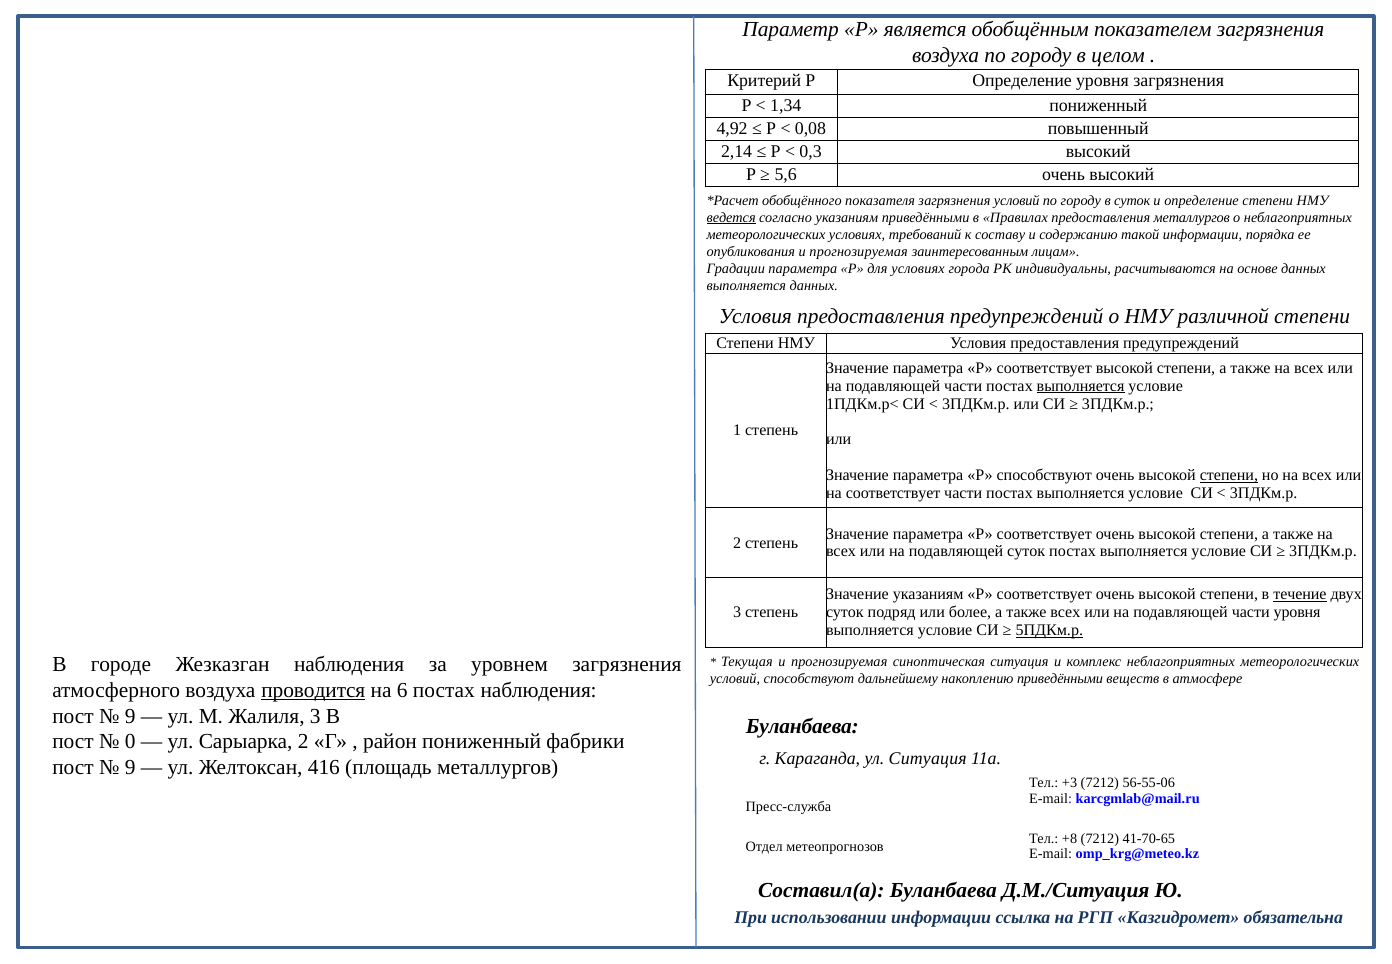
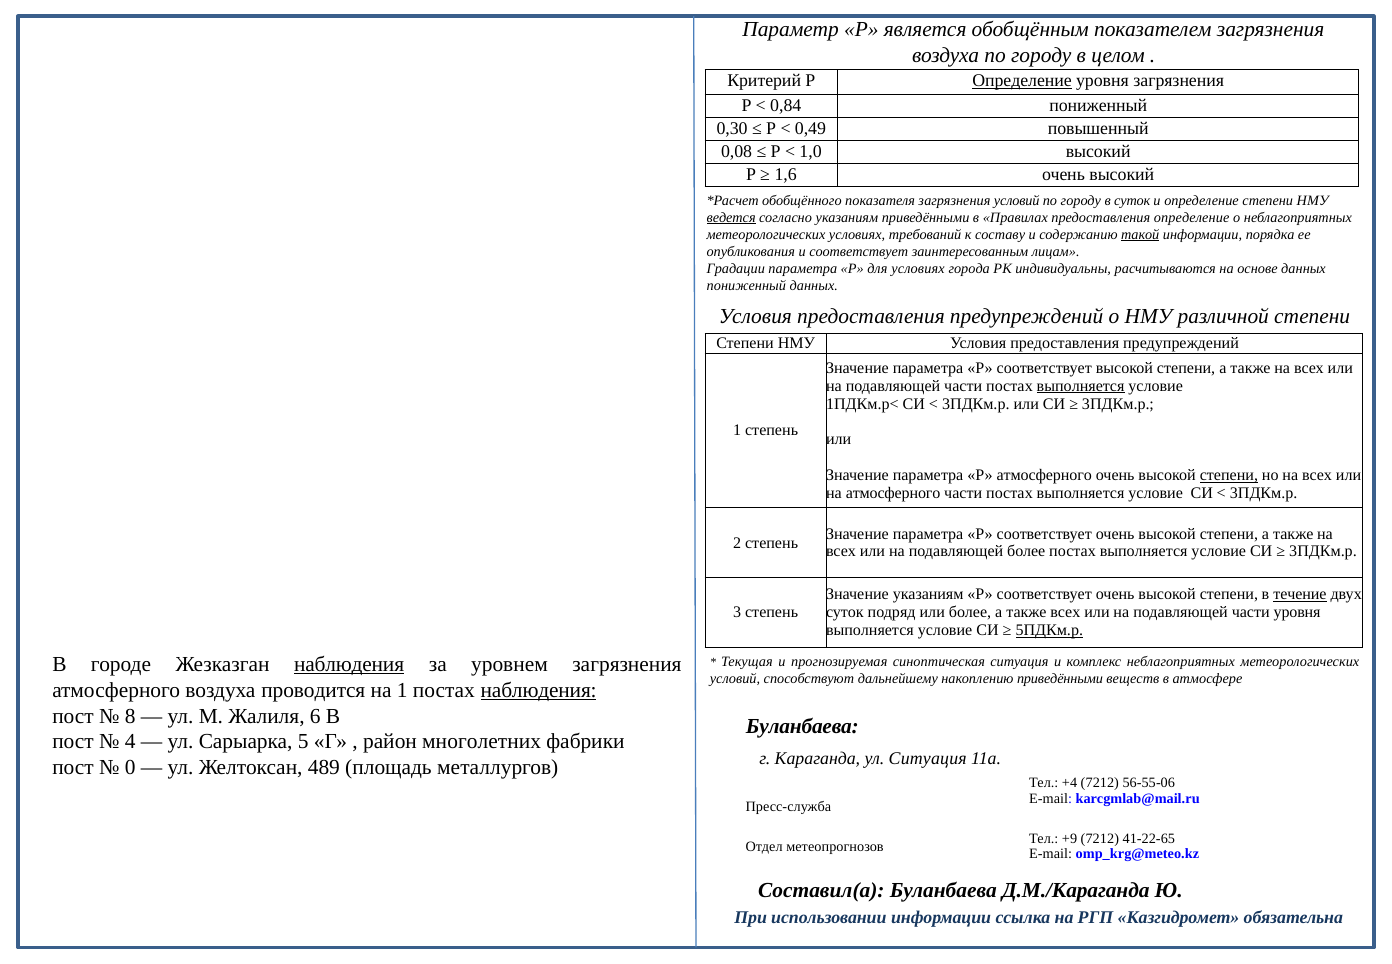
Определение at (1022, 81) underline: none -> present
1,34: 1,34 -> 0,84
4,92: 4,92 -> 0,30
0,08: 0,08 -> 0,49
2,14: 2,14 -> 0,08
0,3: 0,3 -> 1,0
5,6: 5,6 -> 1,6
предоставления металлургов: металлургов -> определение
такой underline: none -> present
опубликования и прогнозируемая: прогнозируемая -> соответствует
выполняется at (746, 286): выполняется -> пониженный
Р способствуют: способствуют -> атмосферного
на соответствует: соответствует -> атмосферного
подавляющей суток: суток -> более
наблюдения at (349, 664) underline: none -> present
проводится underline: present -> none
на 6: 6 -> 1
наблюдения at (539, 690) underline: none -> present
9 at (130, 716): 9 -> 8
Жалиля 3: 3 -> 6
0: 0 -> 4
Сарыарка 2: 2 -> 5
район пониженный: пониженный -> многолетних
9 at (130, 767): 9 -> 0
416: 416 -> 489
+3: +3 -> +4
+8: +8 -> +9
41-70-65: 41-70-65 -> 41-22-65
Д.М./Ситуация: Д.М./Ситуация -> Д.М./Караганда
